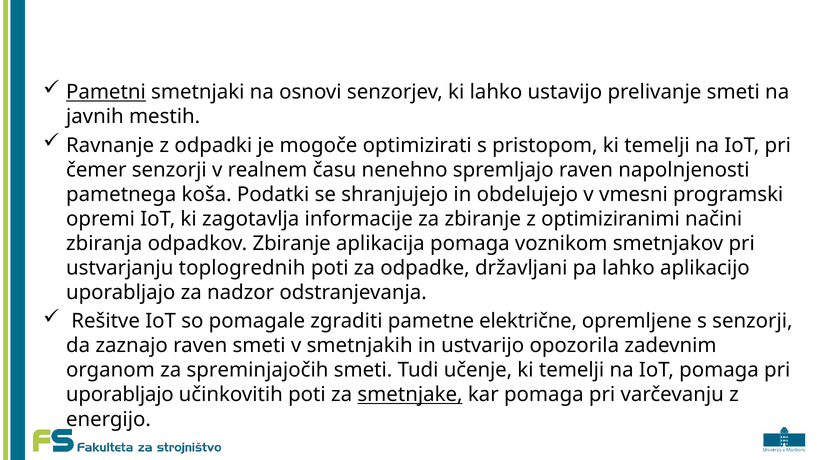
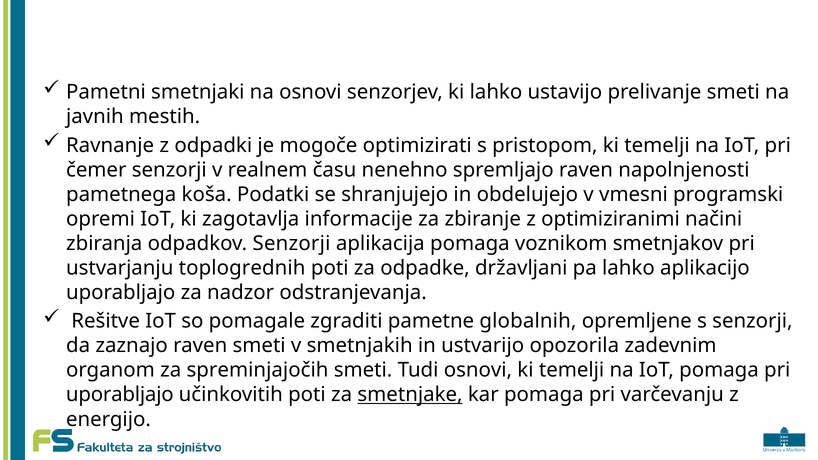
Pametni underline: present -> none
odpadkov Zbiranje: Zbiranje -> Senzorji
električne: električne -> globalnih
Tudi učenje: učenje -> osnovi
